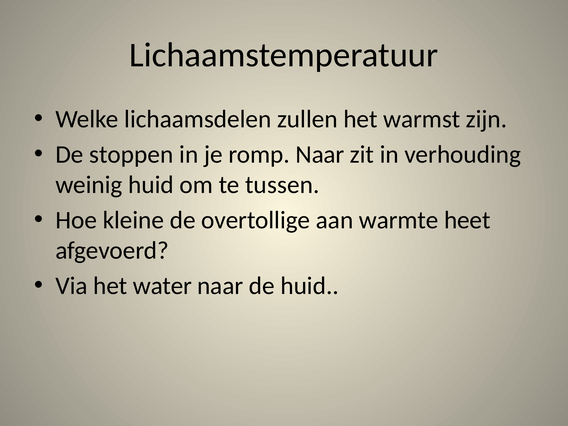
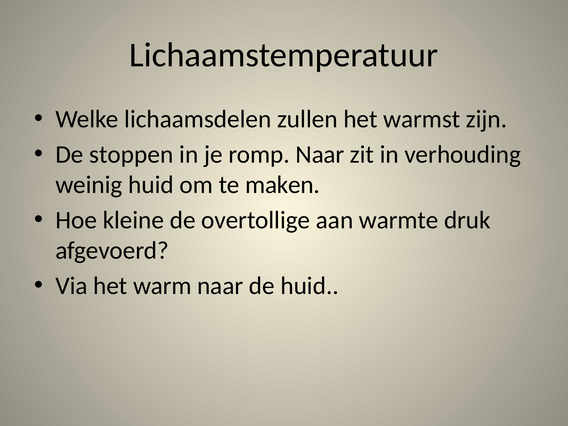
tussen: tussen -> maken
heet: heet -> druk
water: water -> warm
